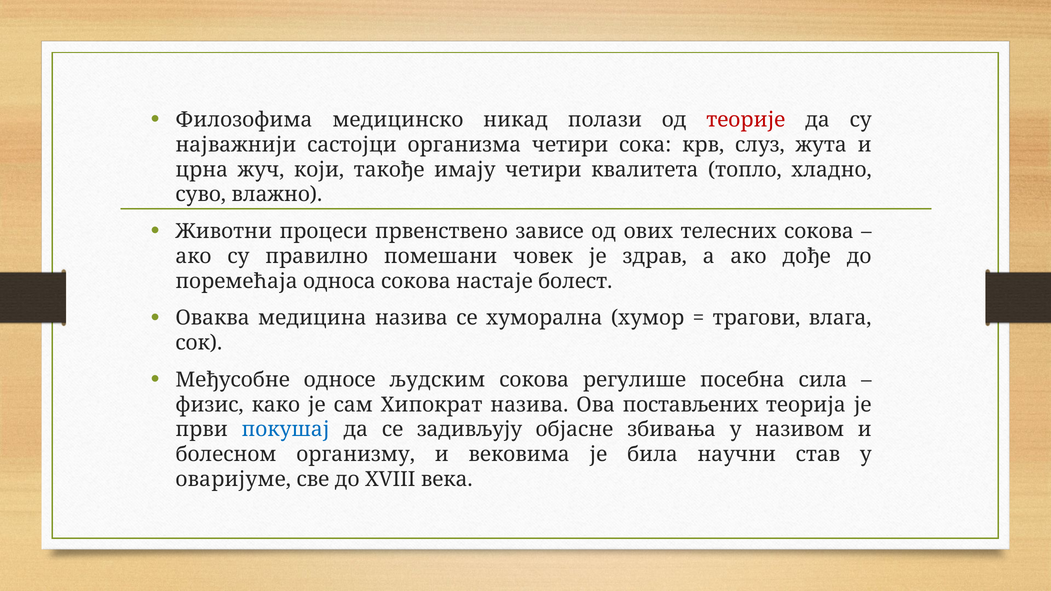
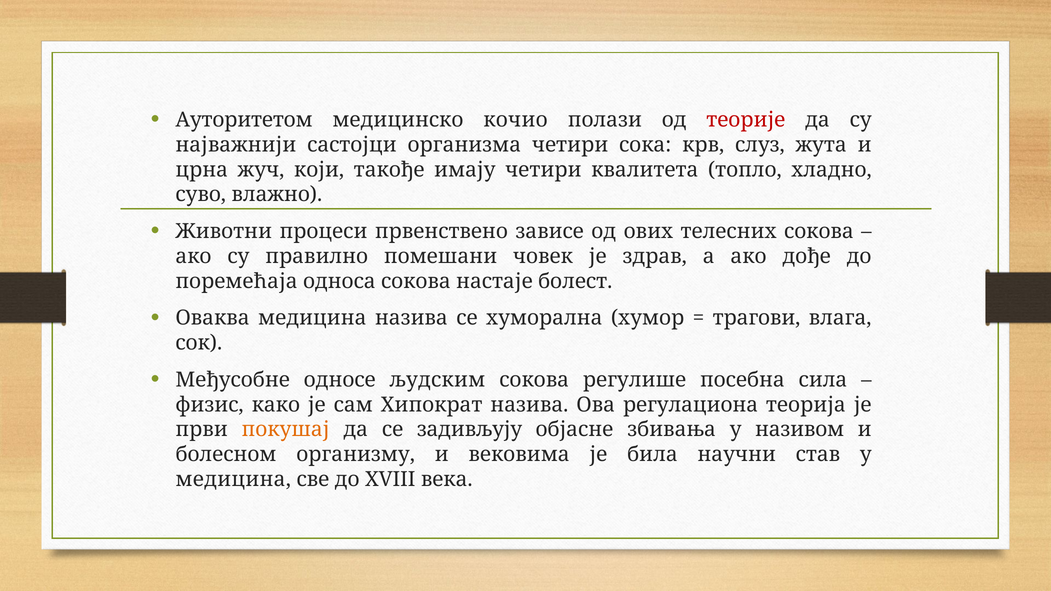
Филозофима: Филозофима -> Ауторитетом
никад: никад -> кочио
постављених: постављених -> регулациона
покушај colour: blue -> orange
оваријуме at (233, 480): оваријуме -> медицина
